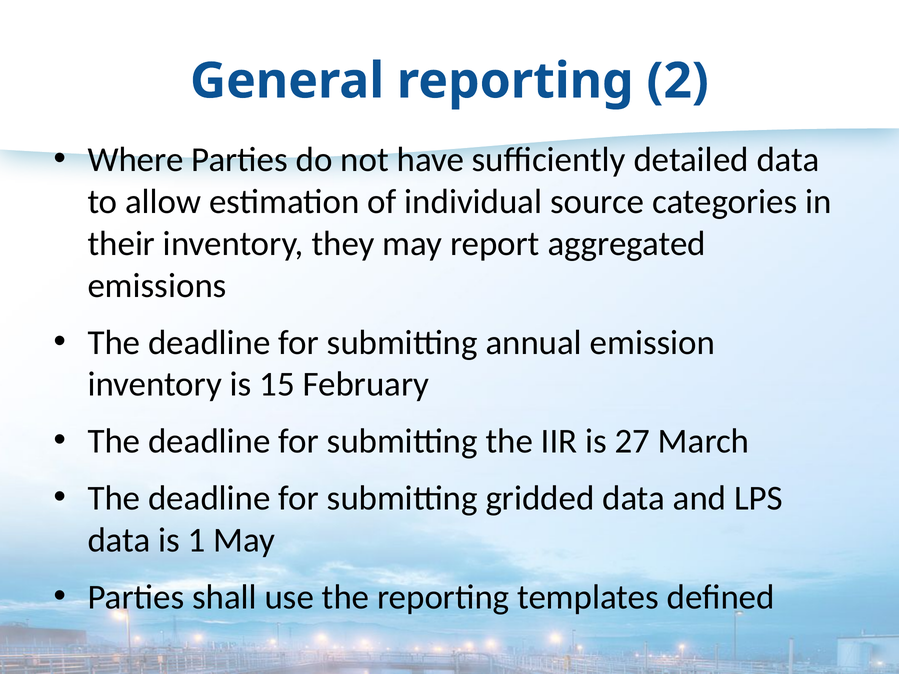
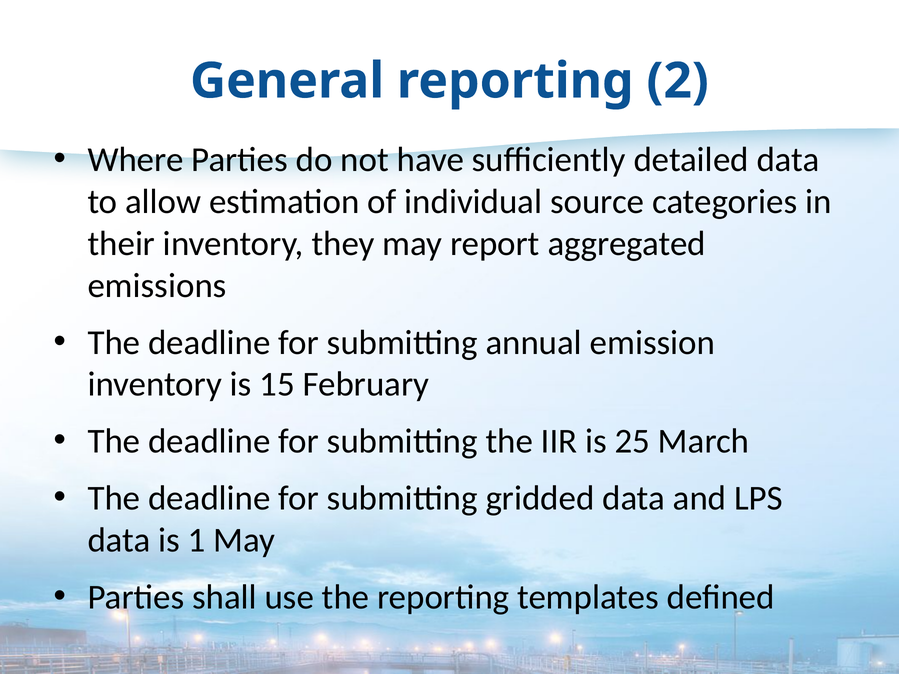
27: 27 -> 25
